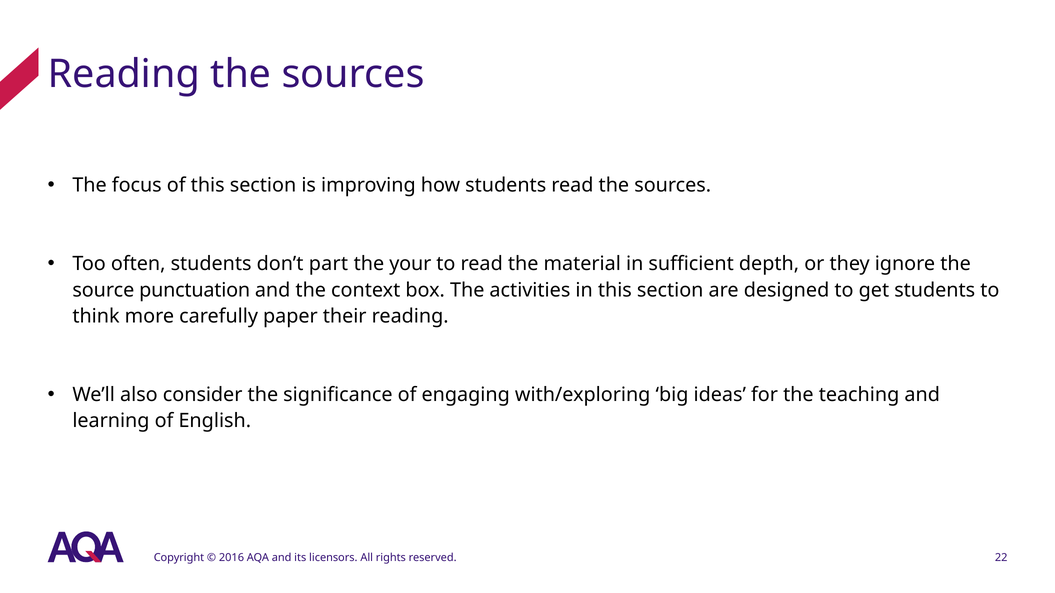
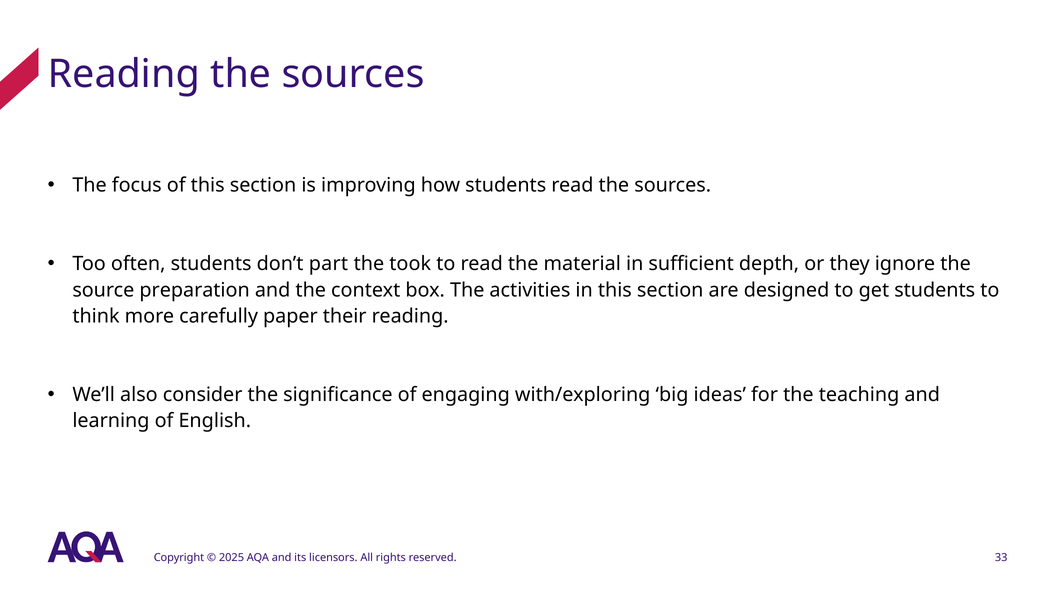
your: your -> took
punctuation: punctuation -> preparation
2016: 2016 -> 2025
22: 22 -> 33
